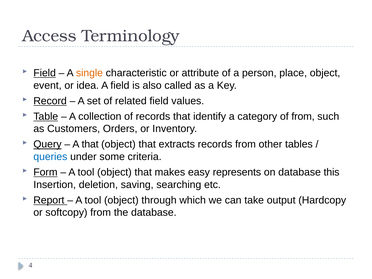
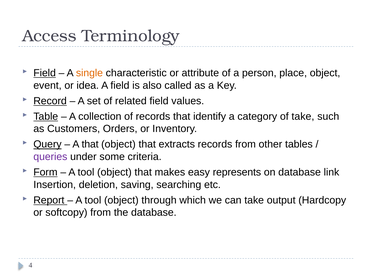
of from: from -> take
queries colour: blue -> purple
this: this -> link
